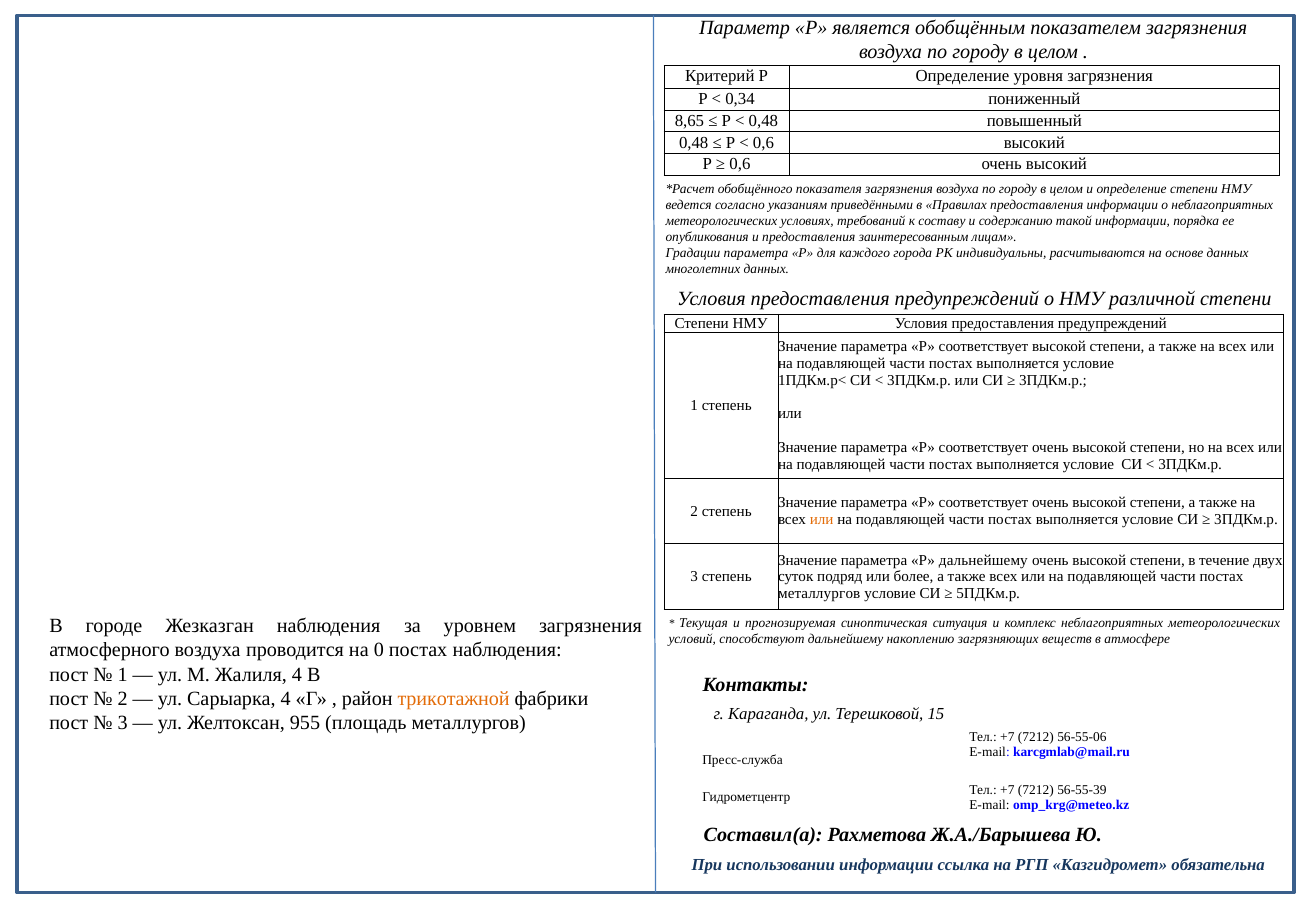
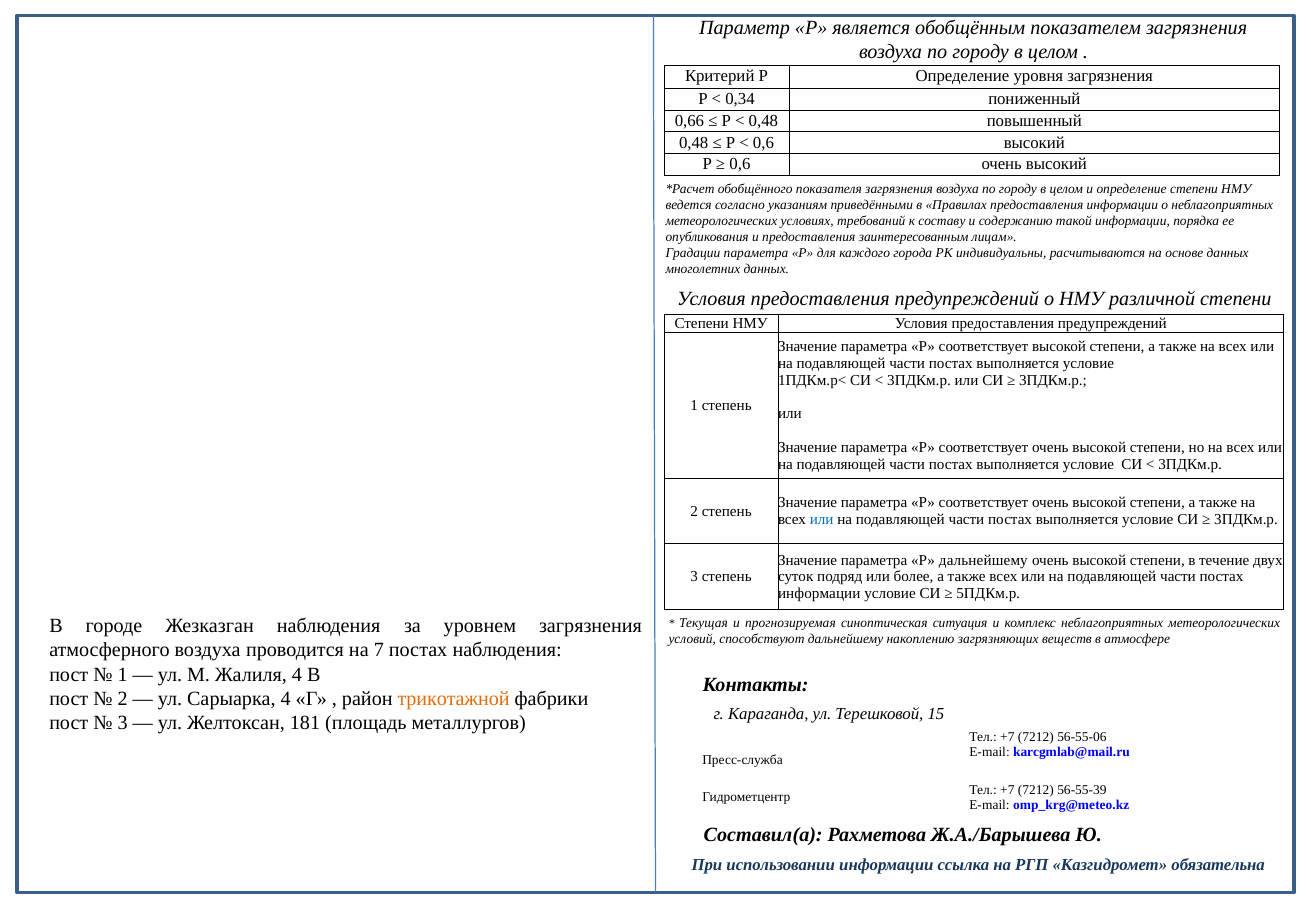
8,65: 8,65 -> 0,66
или at (822, 519) colour: orange -> blue
металлургов at (819, 593): металлургов -> информации
0: 0 -> 7
955: 955 -> 181
